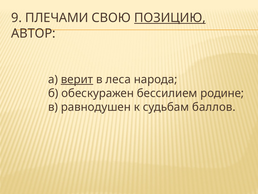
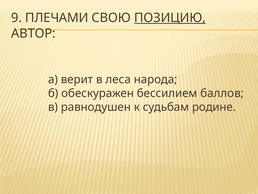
верит underline: present -> none
родине: родине -> баллов
баллов: баллов -> родине
